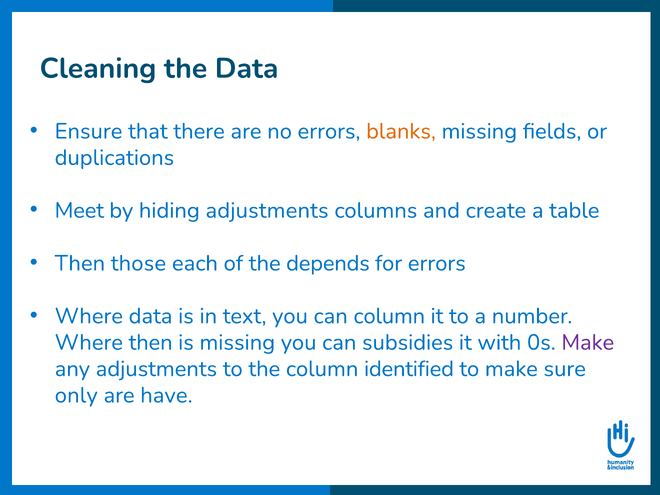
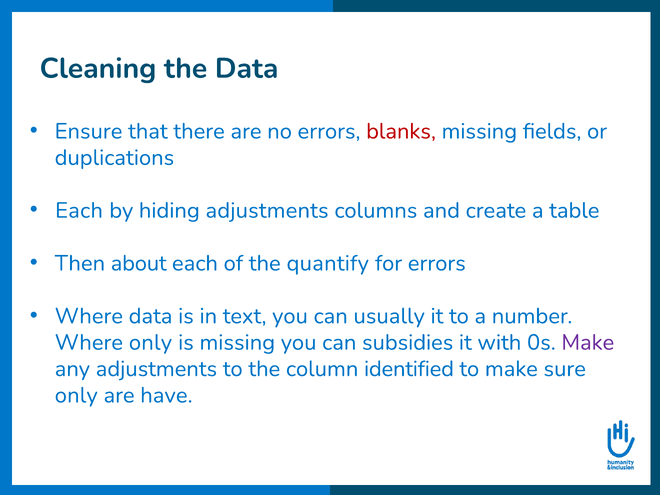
blanks colour: orange -> red
Meet at (79, 210): Meet -> Each
those: those -> about
depends: depends -> quantify
can column: column -> usually
Where then: then -> only
